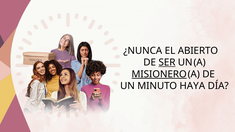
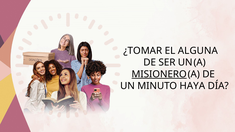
¿NUNCA: ¿NUNCA -> ¿TOMAR
ABIERTO: ABIERTO -> ALGUNA
SER underline: present -> none
